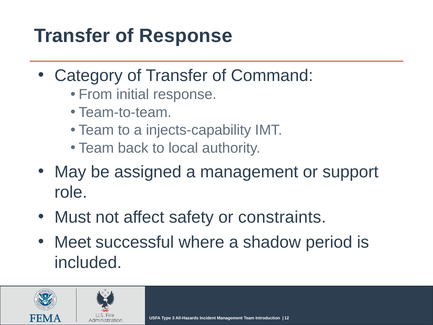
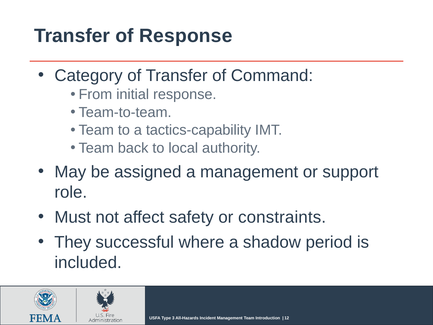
injects-capability: injects-capability -> tactics-capability
Meet: Meet -> They
